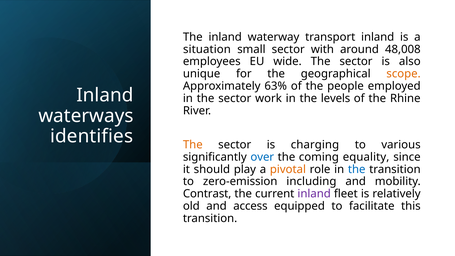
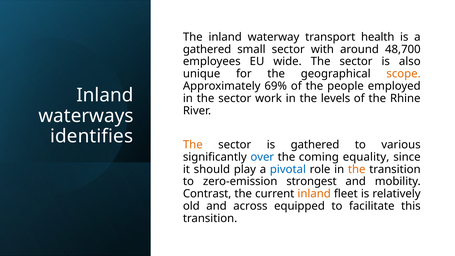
transport inland: inland -> health
situation at (207, 49): situation -> gathered
48,008: 48,008 -> 48,700
63%: 63% -> 69%
is charging: charging -> gathered
pivotal colour: orange -> blue
the at (357, 169) colour: blue -> orange
including: including -> strongest
inland at (314, 194) colour: purple -> orange
access: access -> across
